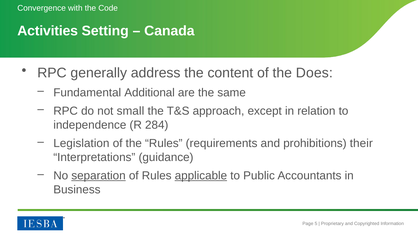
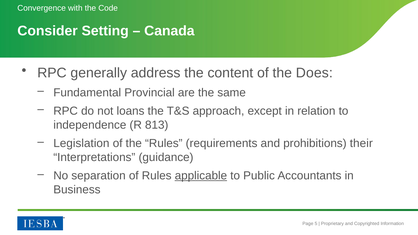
Activities: Activities -> Consider
Additional: Additional -> Provincial
small: small -> loans
284: 284 -> 813
separation underline: present -> none
